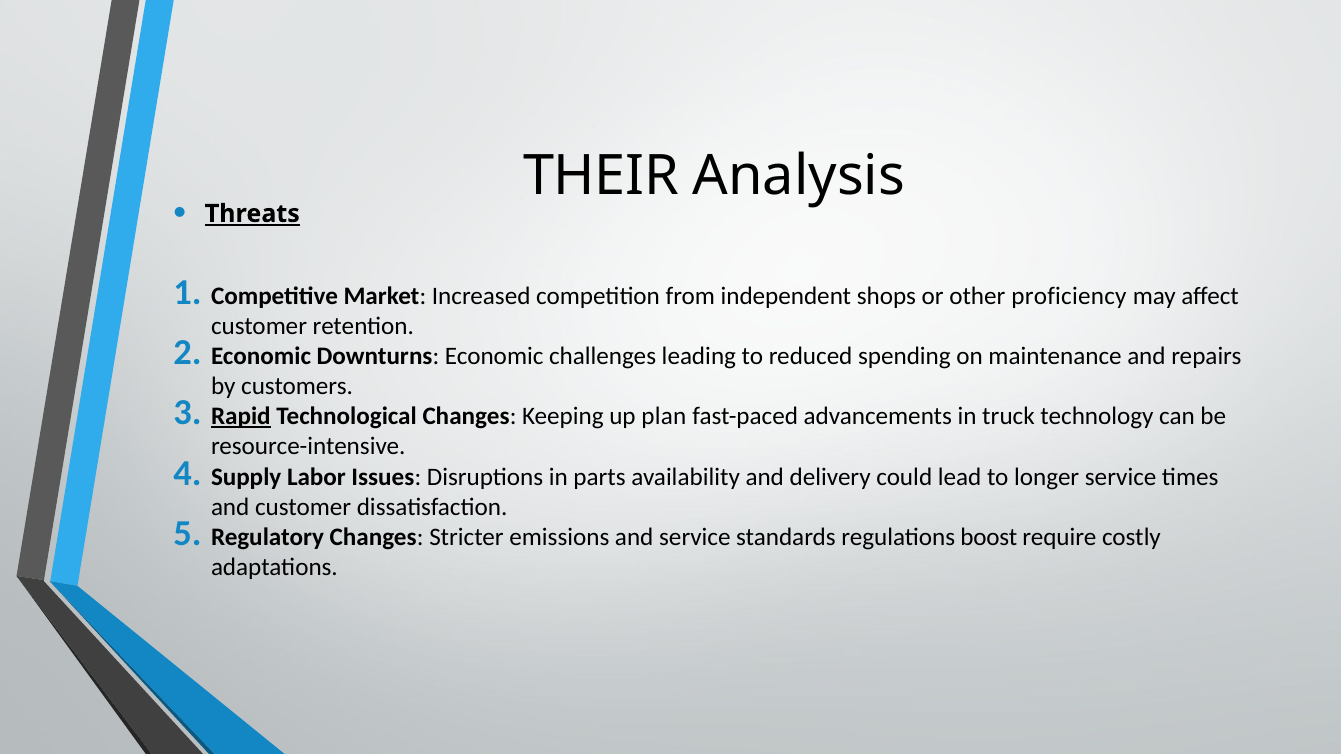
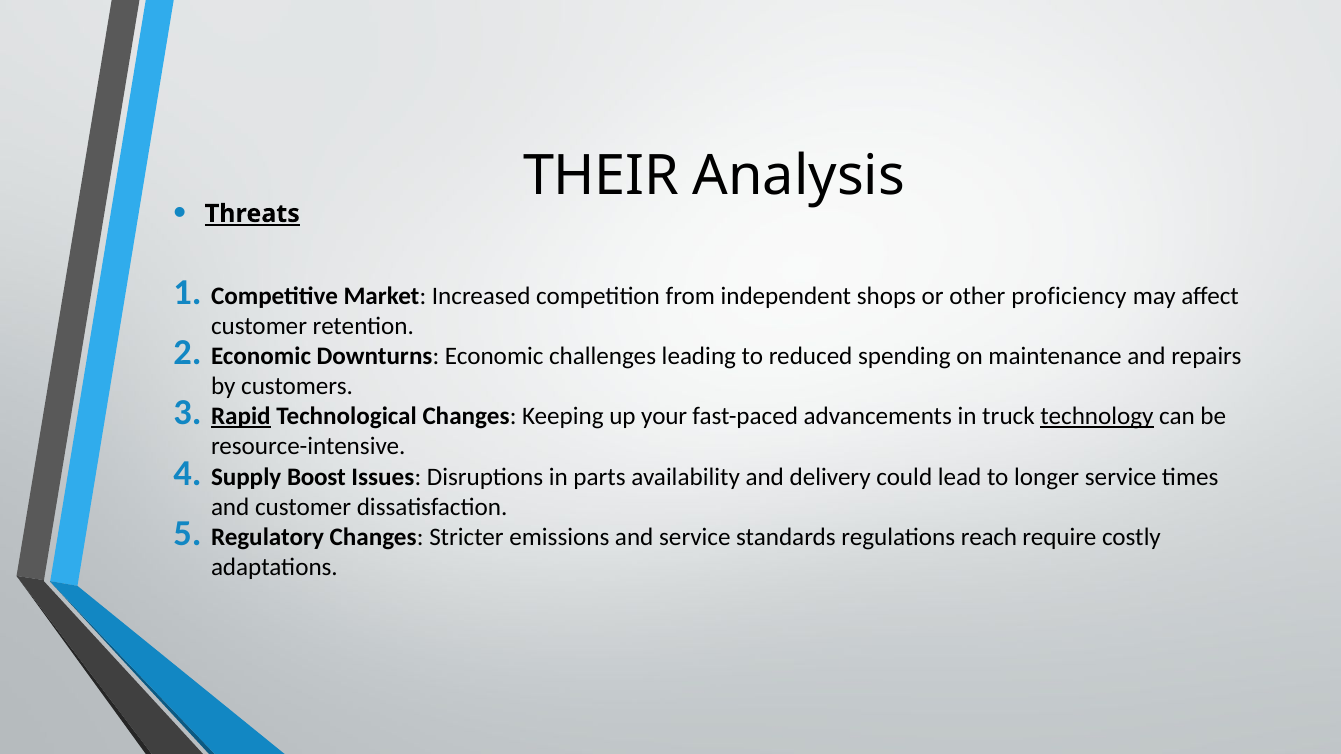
plan: plan -> your
technology underline: none -> present
Labor: Labor -> Boost
boost: boost -> reach
